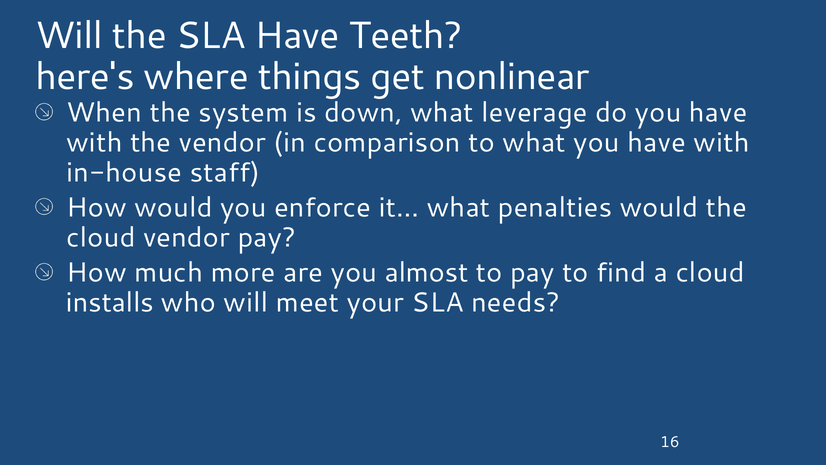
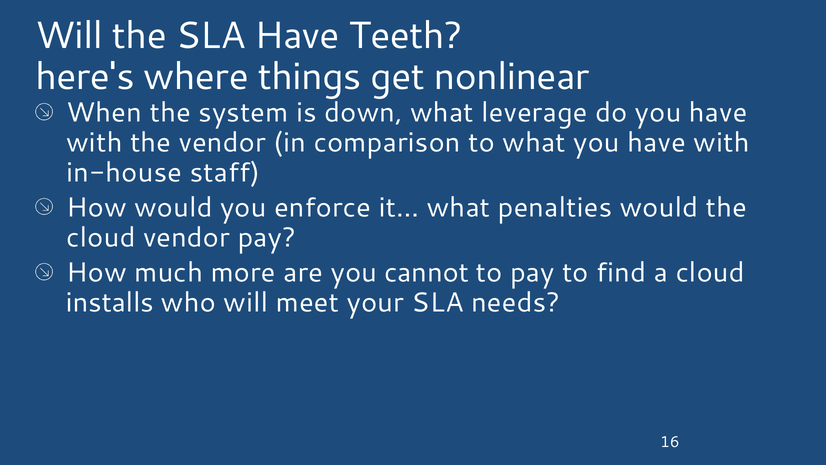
almost: almost -> cannot
